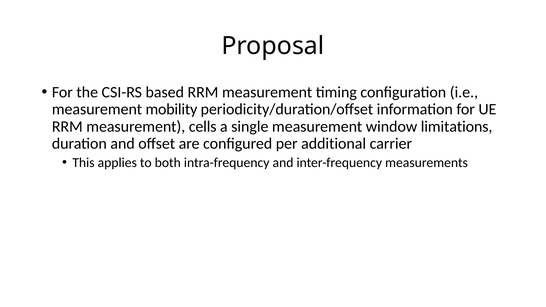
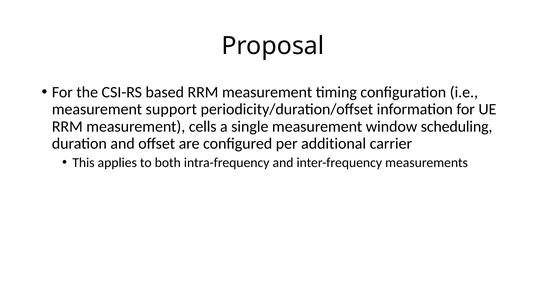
mobility: mobility -> support
limitations: limitations -> scheduling
